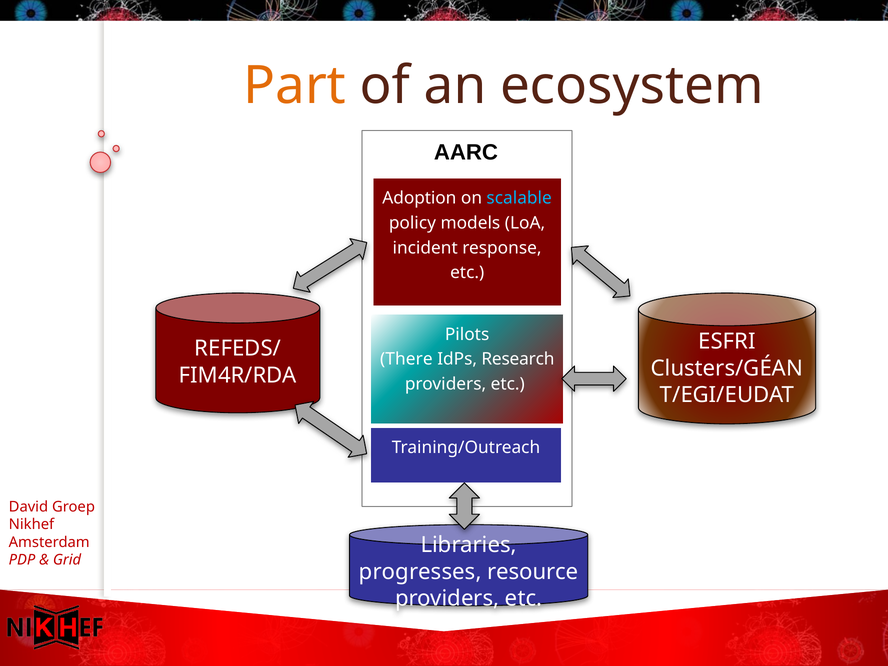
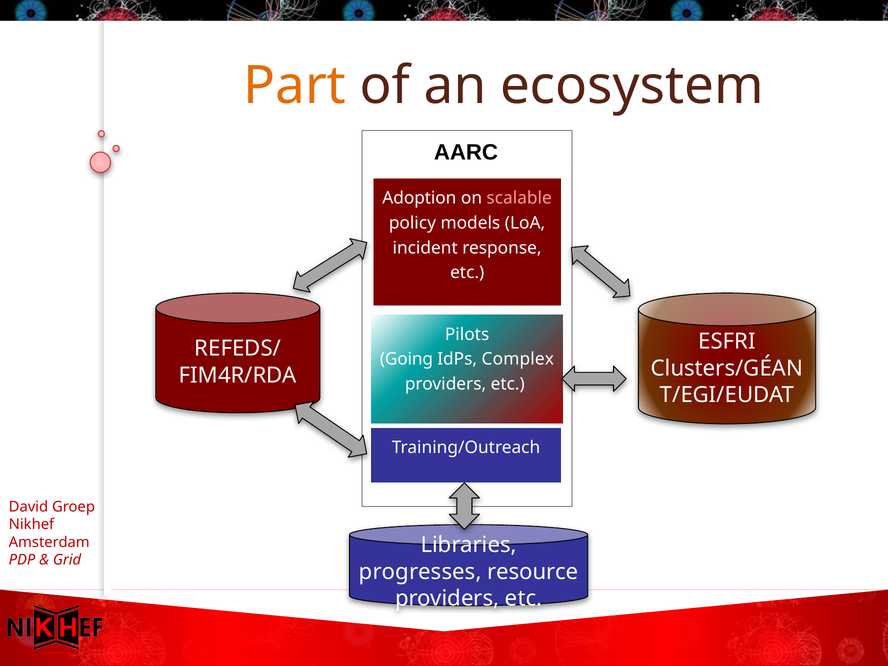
scalable colour: light blue -> pink
There: There -> Going
Research: Research -> Complex
